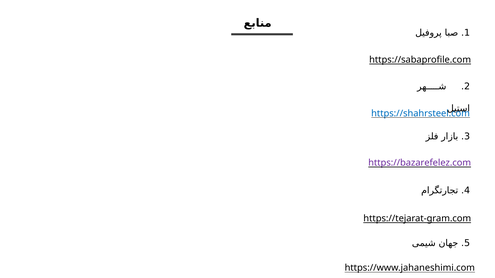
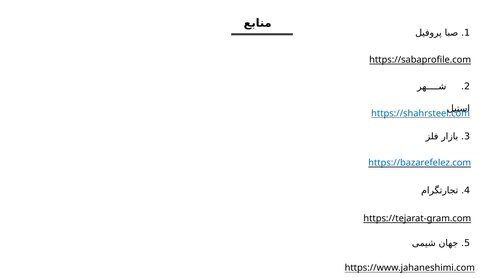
https://bazarefelez.com colour: purple -> blue
